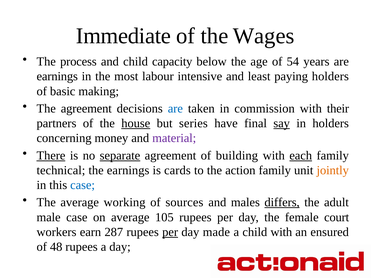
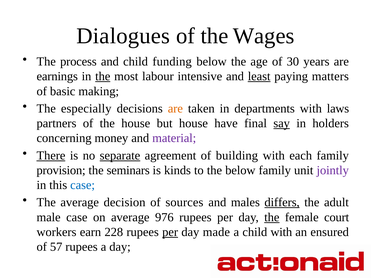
Immediate: Immediate -> Dialogues
capacity: capacity -> funding
54: 54 -> 30
the at (103, 76) underline: none -> present
least underline: none -> present
paying holders: holders -> matters
The agreement: agreement -> especially
are at (175, 109) colour: blue -> orange
commission: commission -> departments
their: their -> laws
house at (136, 123) underline: present -> none
but series: series -> house
each underline: present -> none
technical: technical -> provision
the earnings: earnings -> seminars
cards: cards -> kinds
the action: action -> below
jointly colour: orange -> purple
working: working -> decision
105: 105 -> 976
the at (272, 217) underline: none -> present
287: 287 -> 228
48: 48 -> 57
